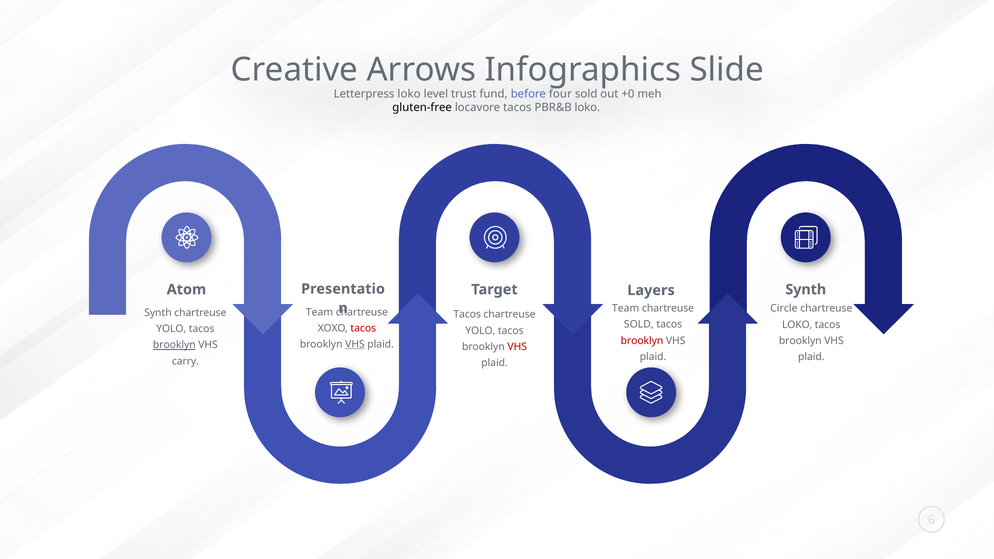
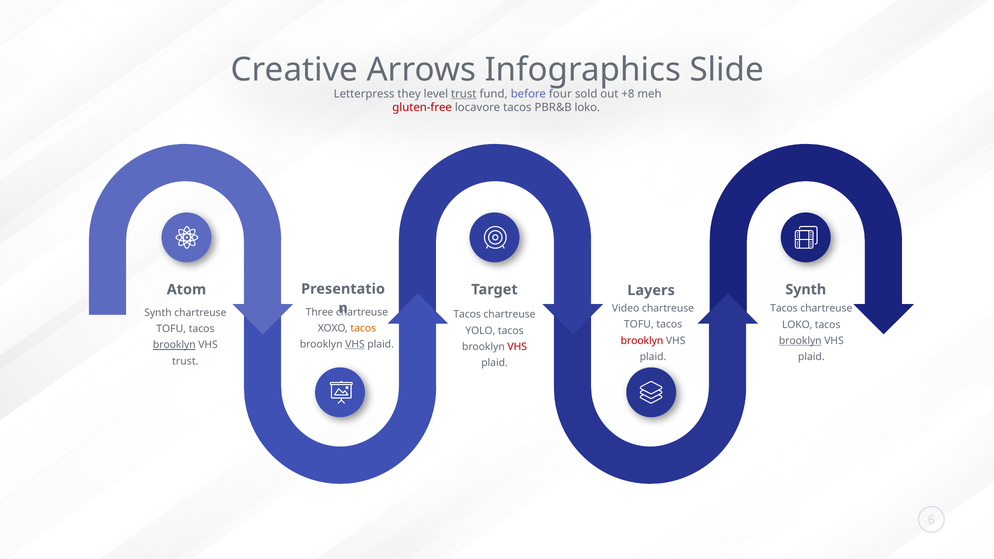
Letterpress loko: loko -> they
trust at (464, 94) underline: none -> present
+0: +0 -> +8
gluten-free colour: black -> red
Team at (626, 308): Team -> Video
Circle at (784, 308): Circle -> Tacos
Team at (320, 312): Team -> Three
SOLD at (639, 325): SOLD -> TOFU
tacos at (363, 328) colour: red -> orange
YOLO at (171, 329): YOLO -> TOFU
brooklyn at (800, 341) underline: none -> present
carry at (185, 361): carry -> trust
